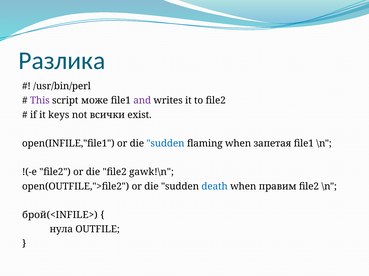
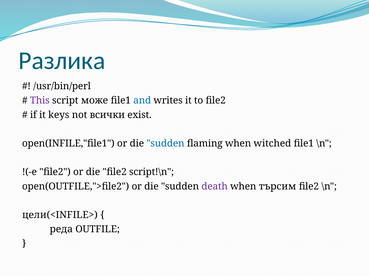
and colour: purple -> blue
запетая: запетая -> witched
gawk!\n: gawk!\n -> script!\n
death colour: blue -> purple
правим: правим -> търсим
брой(<INFILE>: брой(<INFILE> -> цели(<INFILE>
нула: нула -> реда
